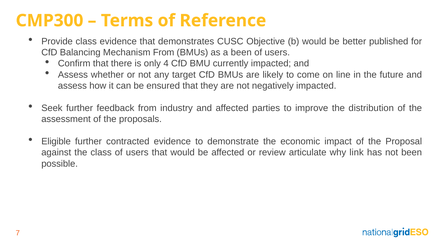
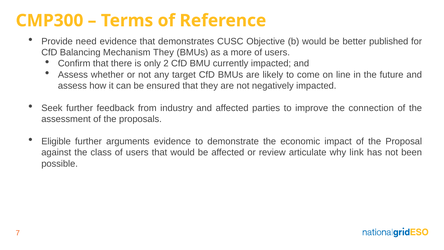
Provide class: class -> need
Mechanism From: From -> They
a been: been -> more
4: 4 -> 2
distribution: distribution -> connection
contracted: contracted -> arguments
